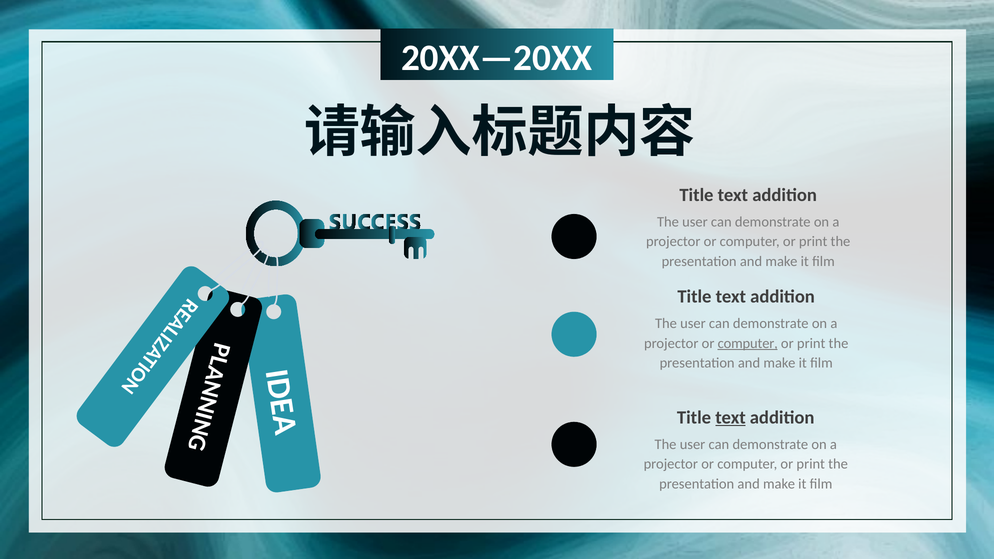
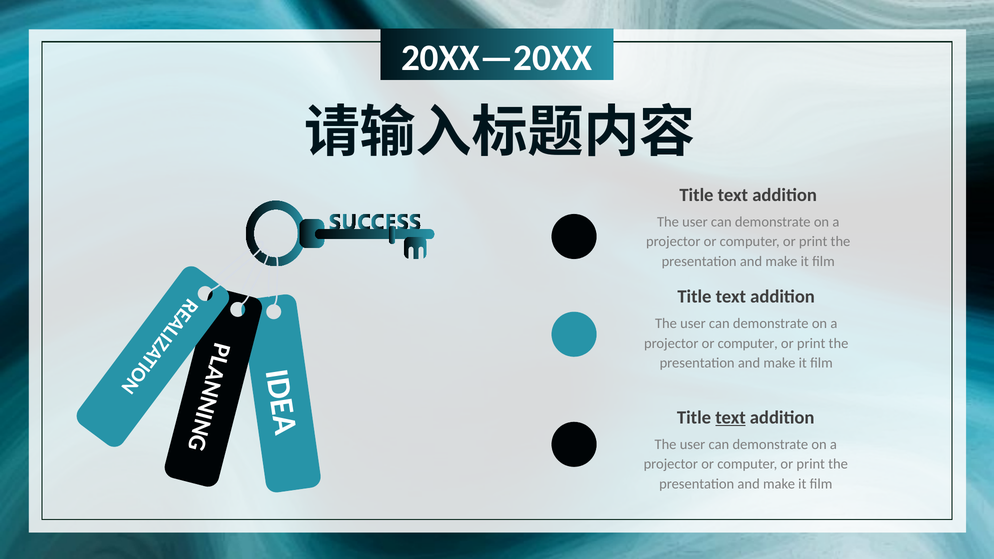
computer at (748, 343) underline: present -> none
